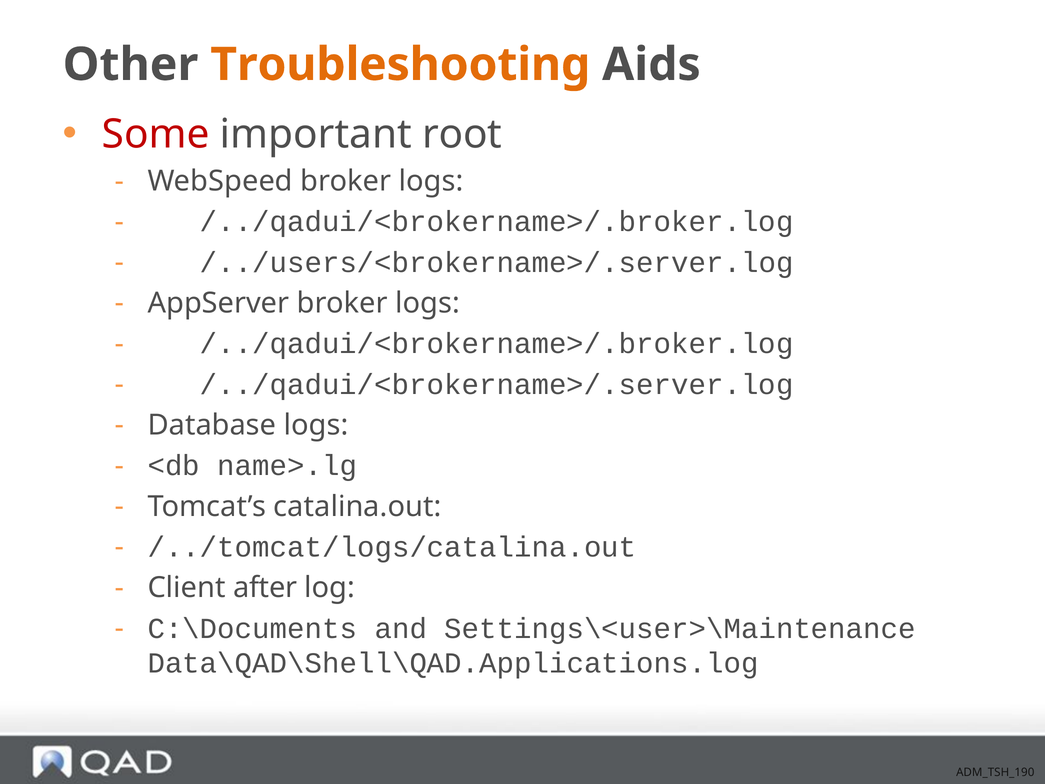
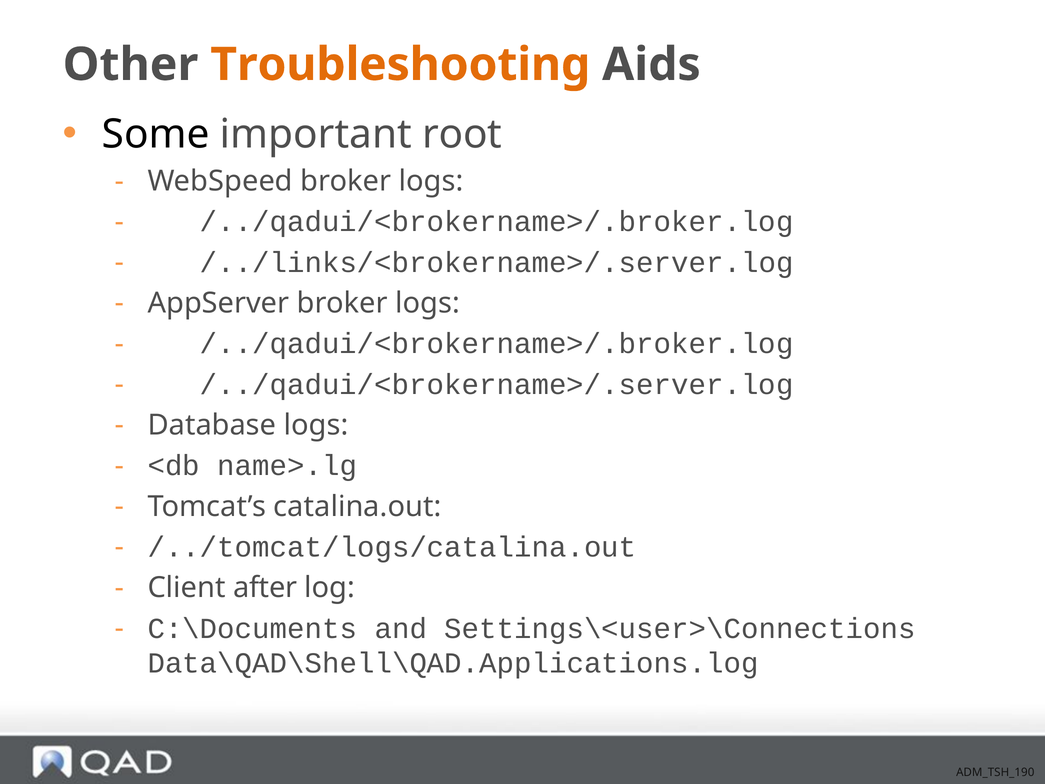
Some colour: red -> black
/../users/<brokername>/.server.log: /../users/<brokername>/.server.log -> /../links/<brokername>/.server.log
Settings\<user>\Maintenance: Settings\<user>\Maintenance -> Settings\<user>\Connections
